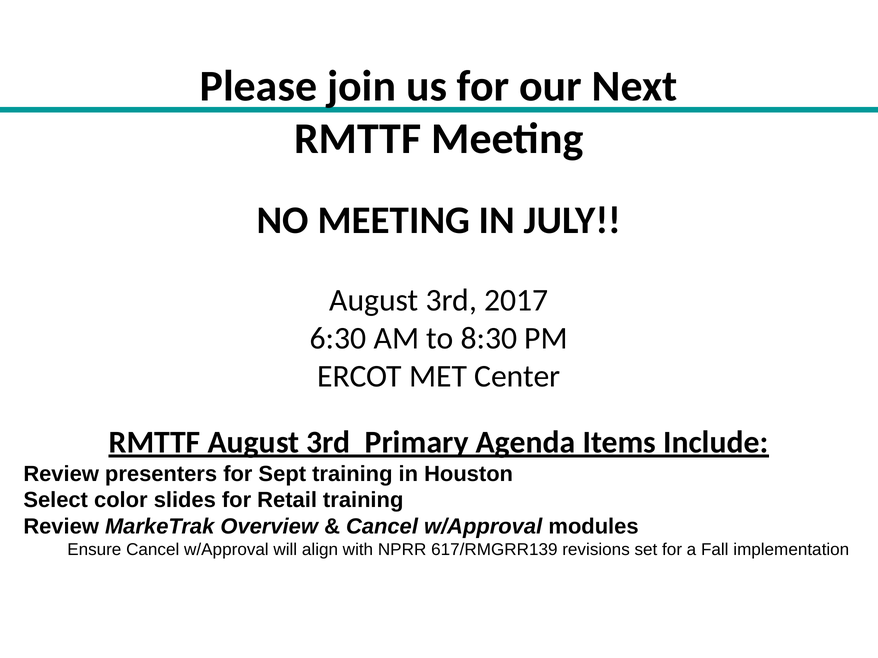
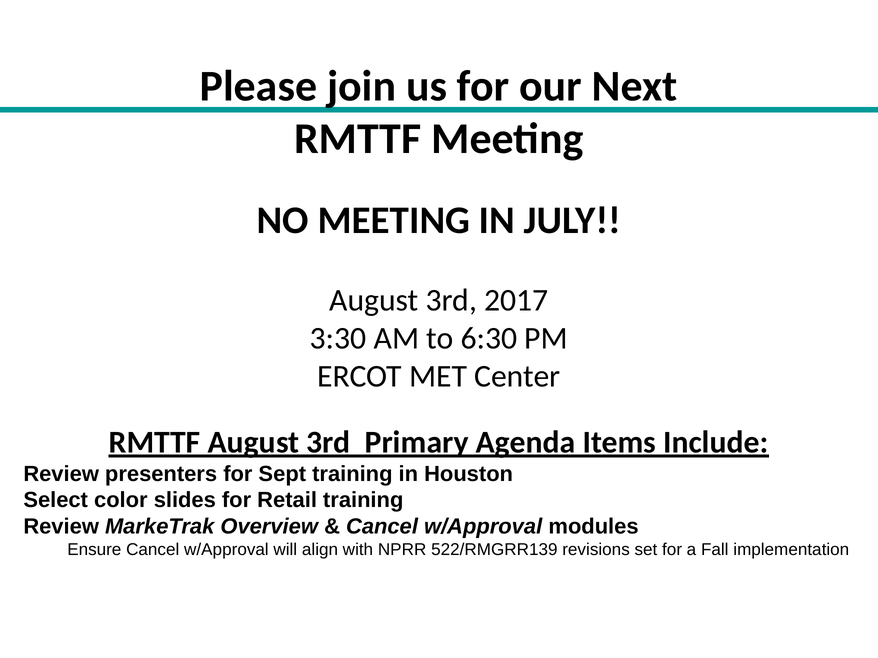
6:30: 6:30 -> 3:30
8:30: 8:30 -> 6:30
617/RMGRR139: 617/RMGRR139 -> 522/RMGRR139
